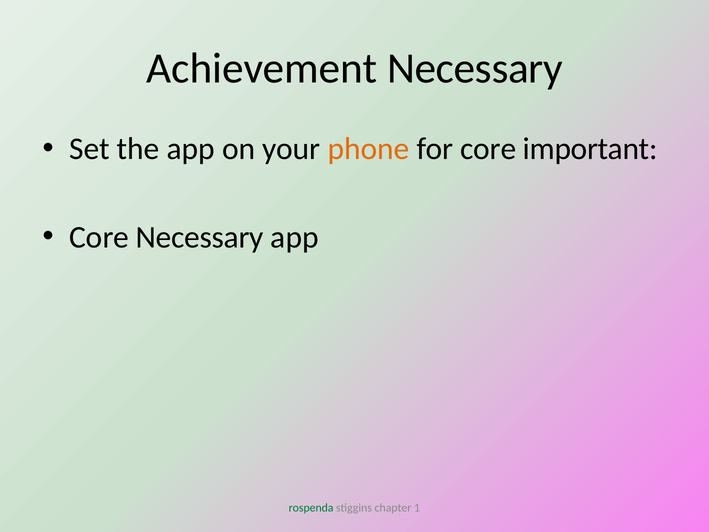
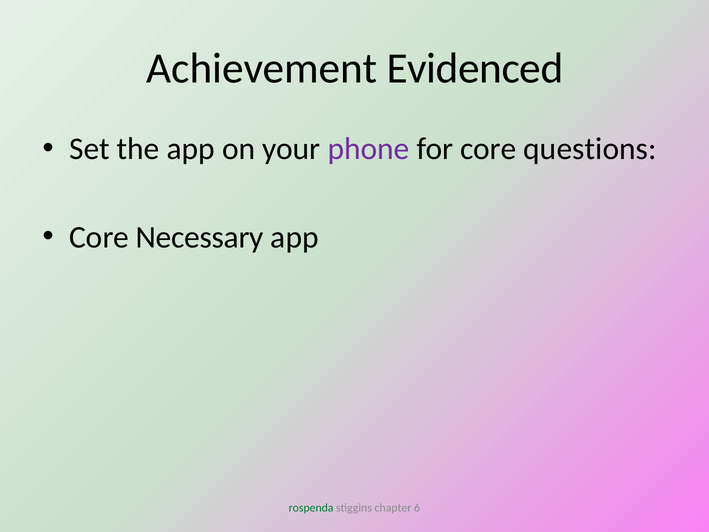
Achievement Necessary: Necessary -> Evidenced
phone colour: orange -> purple
important: important -> questions
1: 1 -> 6
